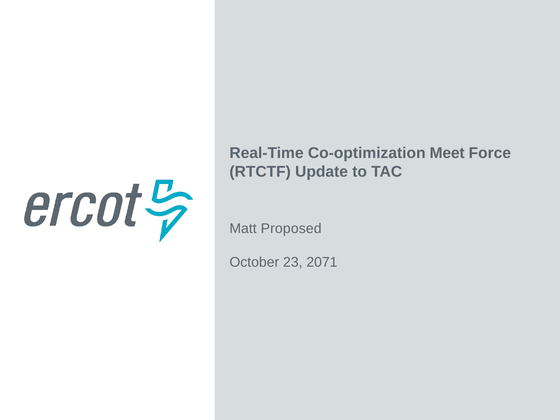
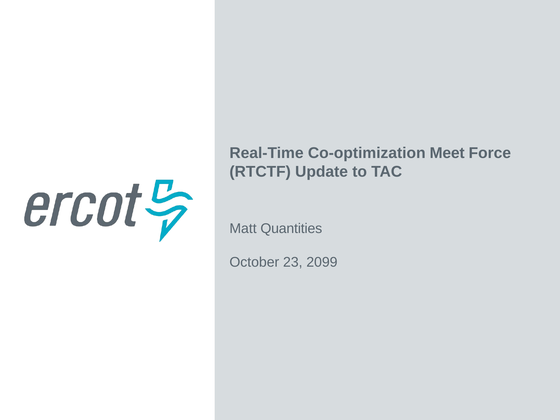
Proposed: Proposed -> Quantities
2071: 2071 -> 2099
